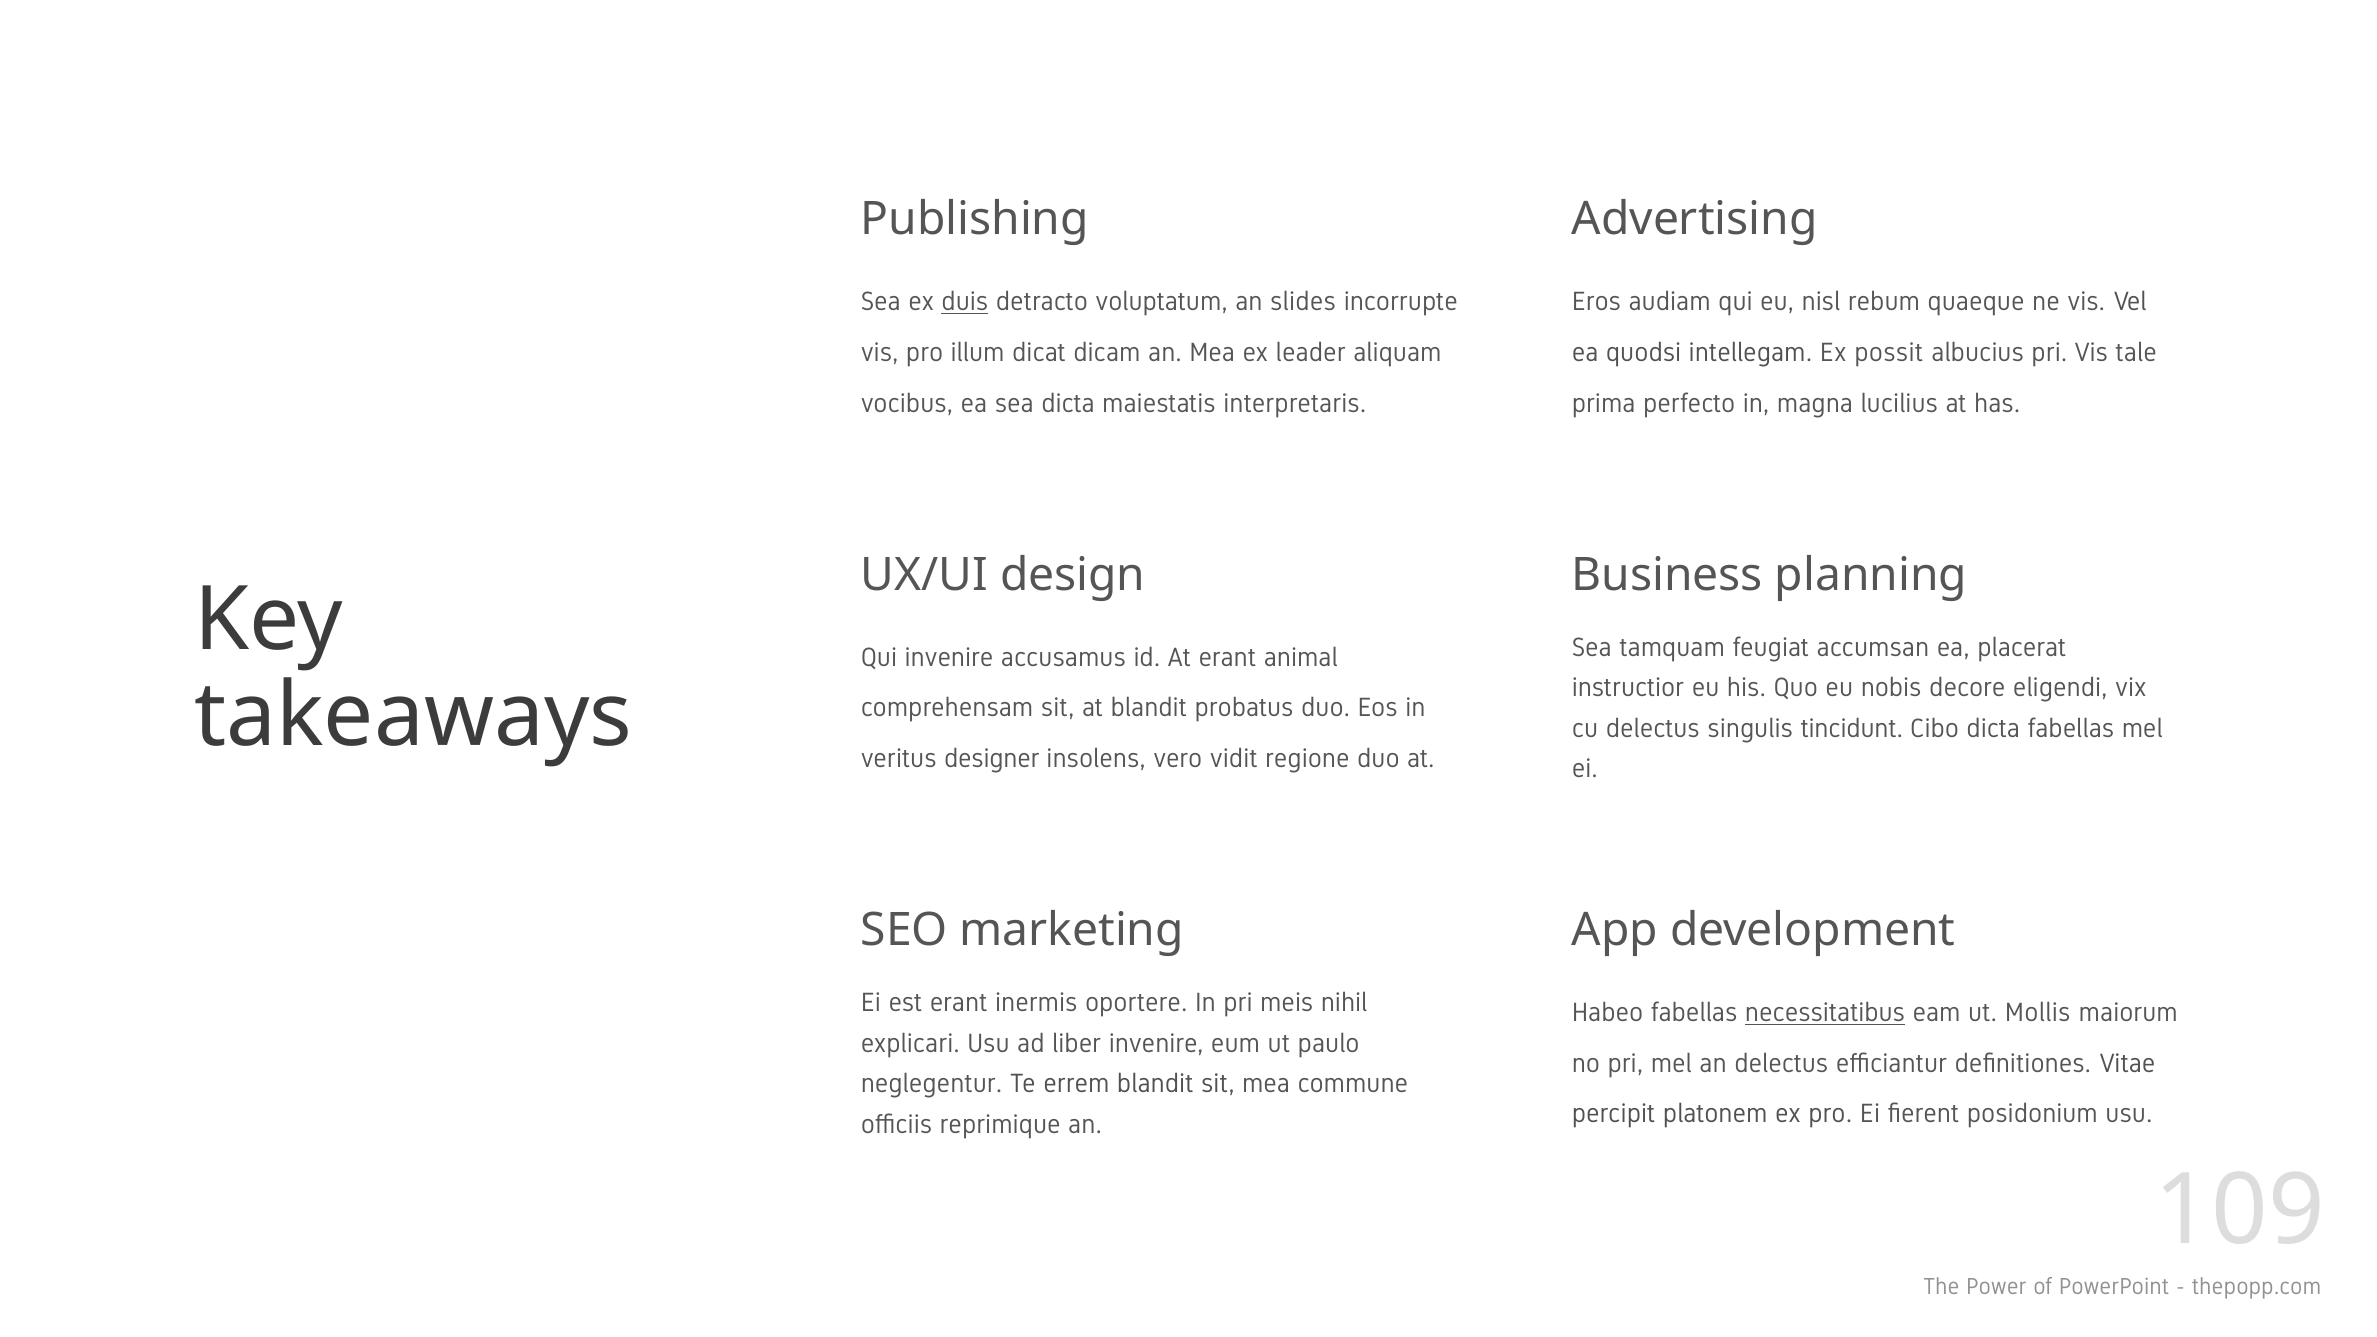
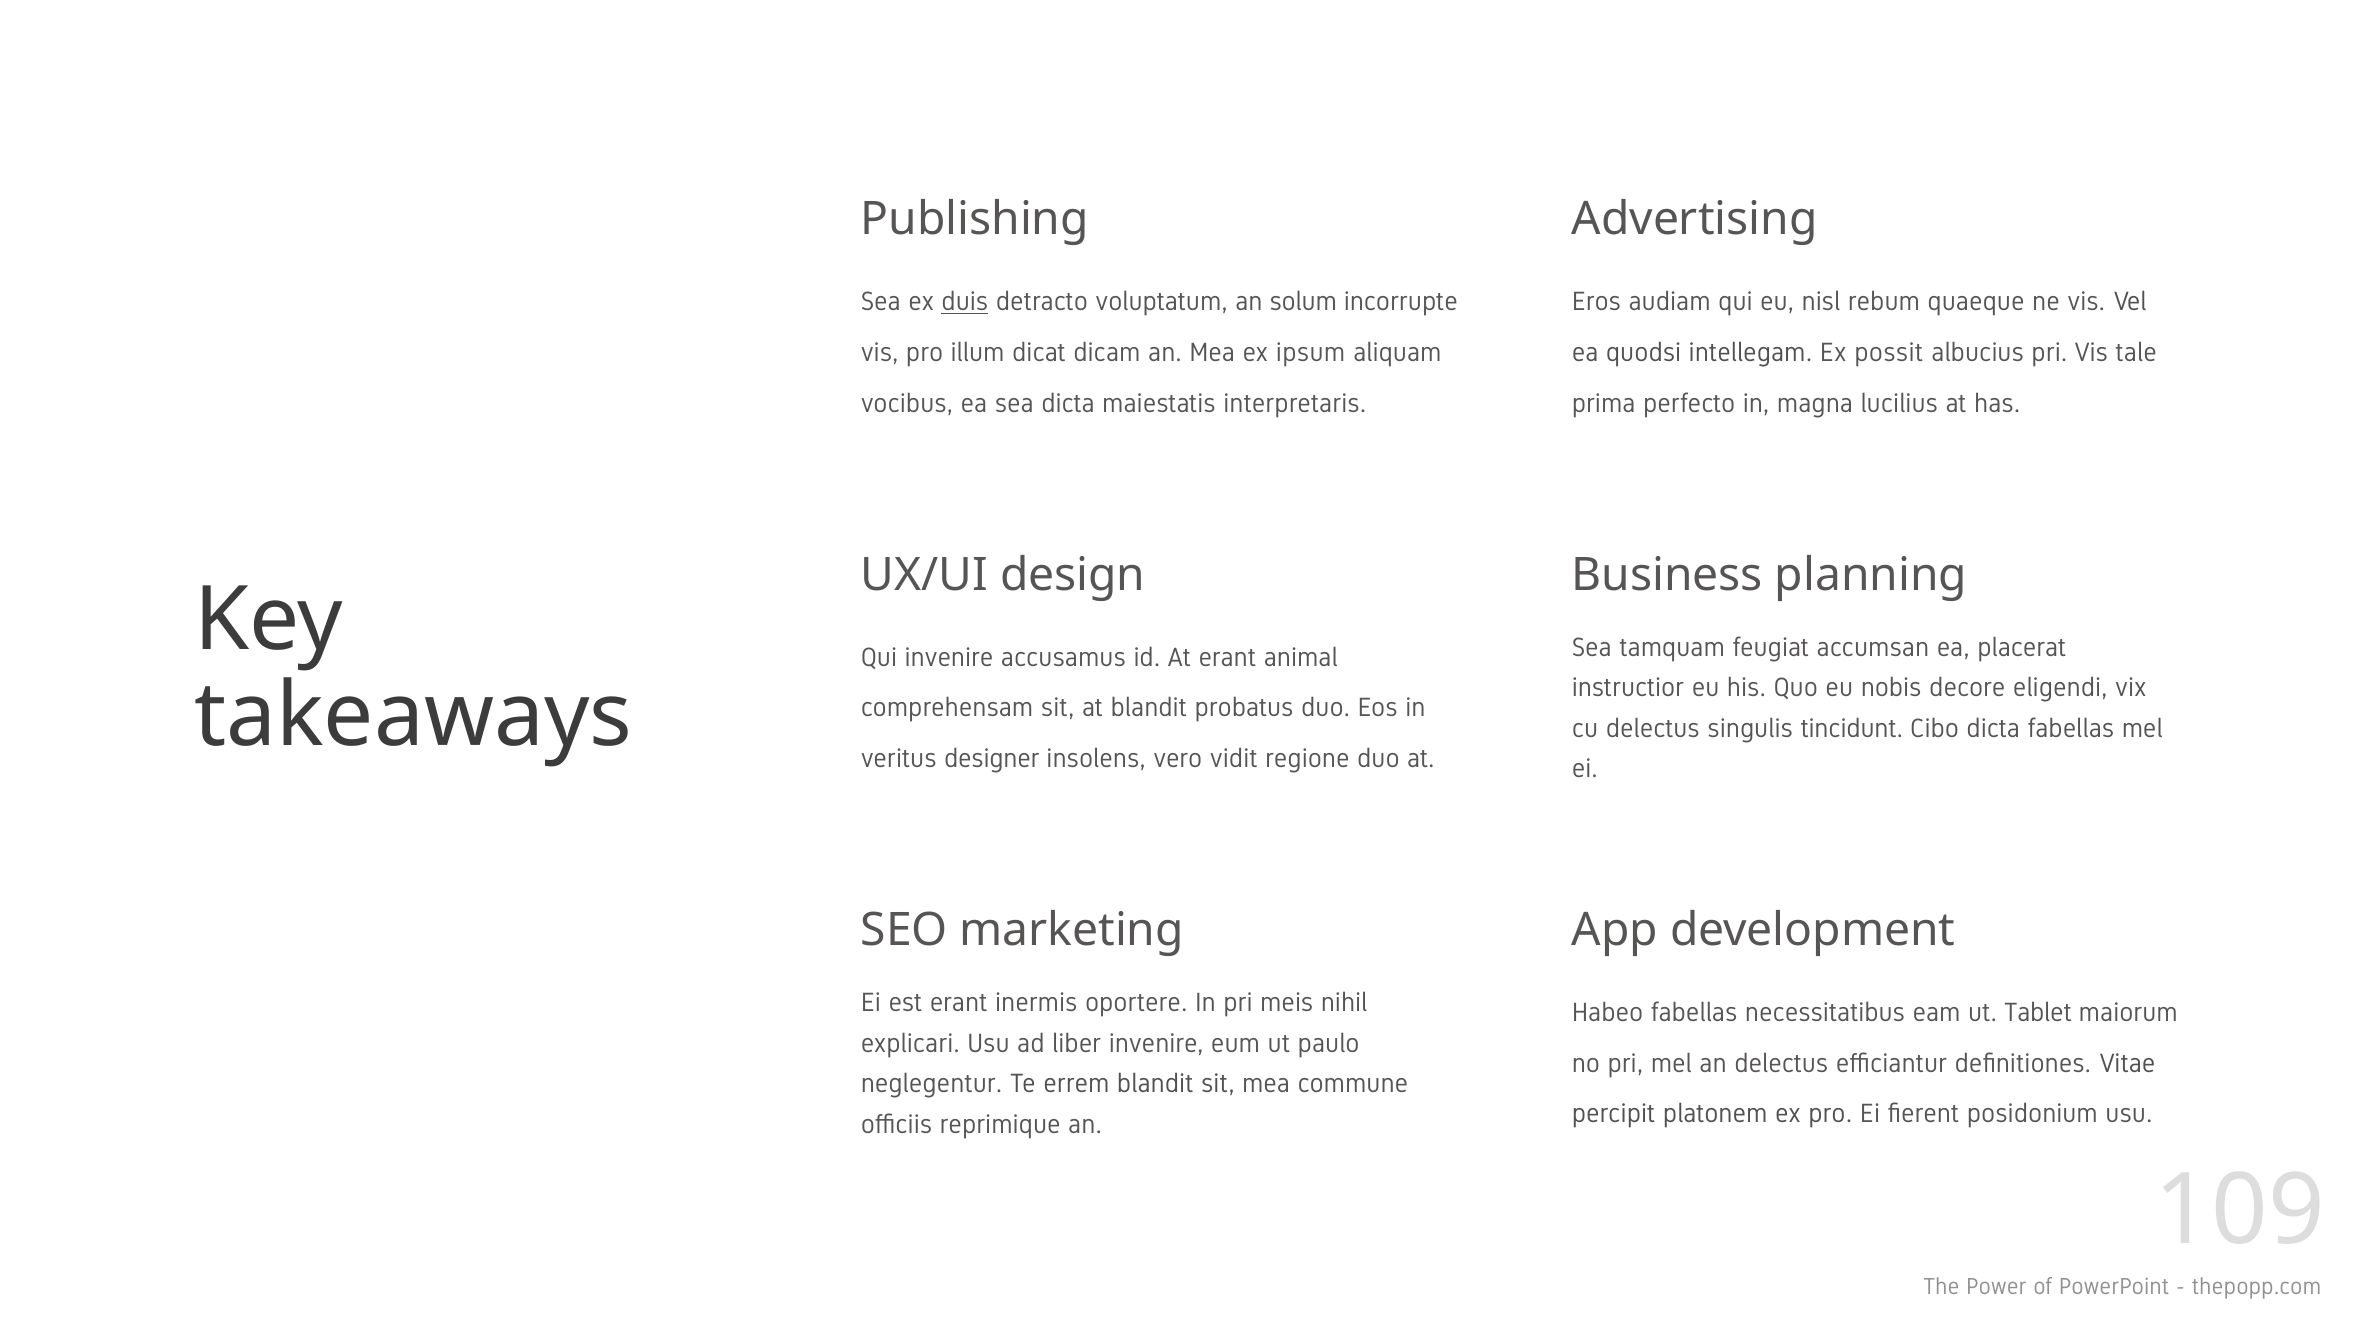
slides: slides -> solum
leader: leader -> ipsum
necessitatibus underline: present -> none
Mollis: Mollis -> Tablet
